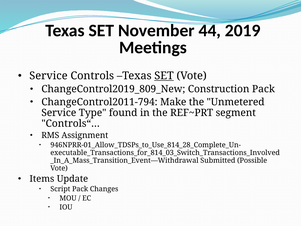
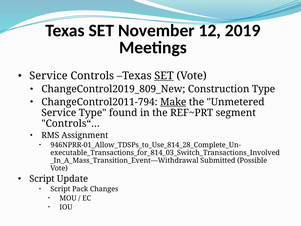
44: 44 -> 12
Construction Pack: Pack -> Type
Make underline: none -> present
Items at (42, 179): Items -> Script
